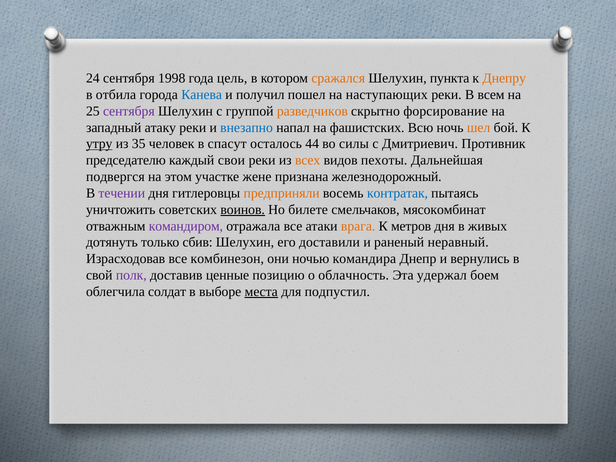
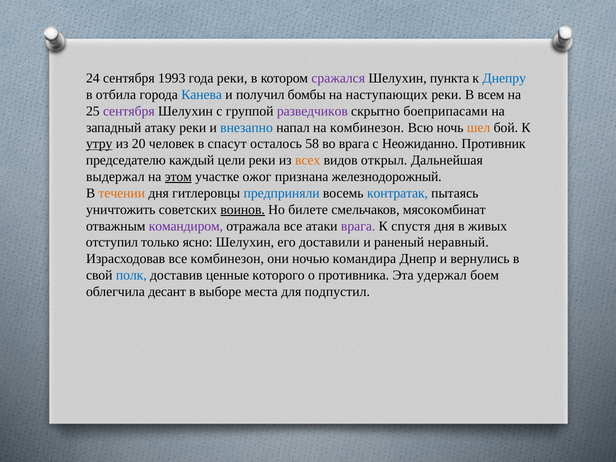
1998: 1998 -> 1993
года цель: цель -> реки
сражался colour: orange -> purple
Днепру colour: orange -> blue
пошел: пошел -> бомбы
разведчиков colour: orange -> purple
форсирование: форсирование -> боеприпасами
на фашистских: фашистских -> комбинезон
35: 35 -> 20
44: 44 -> 58
во силы: силы -> врага
Дмитриевич: Дмитриевич -> Неожиданно
свои: свои -> цели
пехоты: пехоты -> открыл
подвергся: подвергся -> выдержал
этом underline: none -> present
жене: жене -> ожог
течении colour: purple -> orange
предприняли colour: orange -> blue
врага at (358, 226) colour: orange -> purple
метров: метров -> спустя
дотянуть: дотянуть -> отступил
сбив: сбив -> ясно
полк colour: purple -> blue
позицию: позицию -> которого
облачность: облачность -> противника
солдат: солдат -> десант
места underline: present -> none
